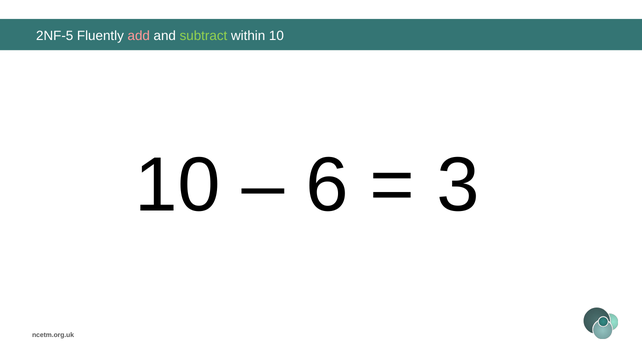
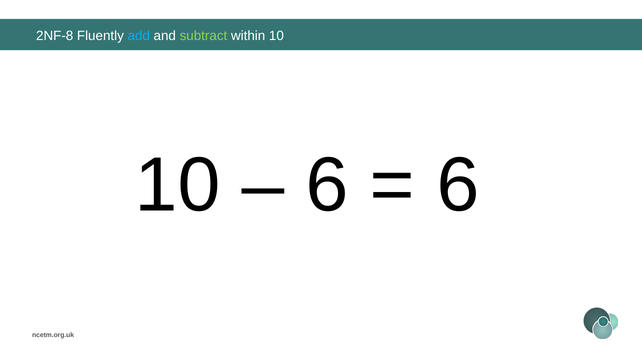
2NF-5: 2NF-5 -> 2NF-8
add colour: pink -> light blue
3 at (458, 185): 3 -> 6
